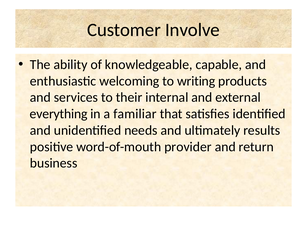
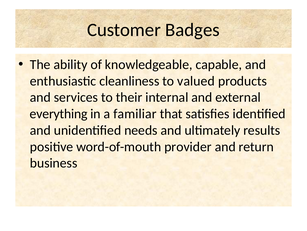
Involve: Involve -> Badges
welcoming: welcoming -> cleanliness
writing: writing -> valued
